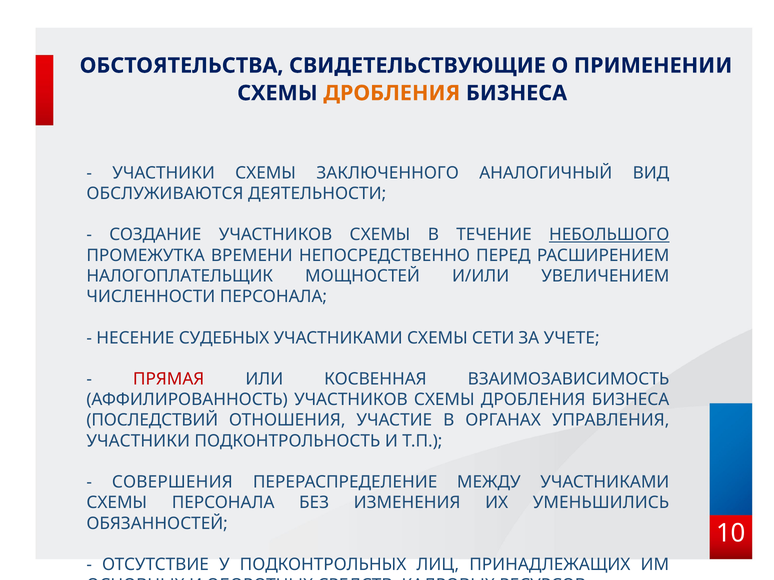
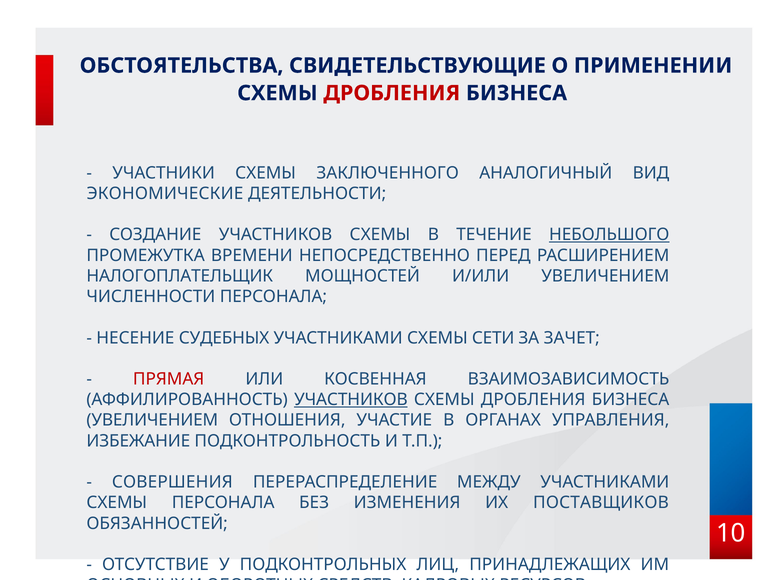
ДРОБЛЕНИЯ at (392, 93) colour: orange -> red
ОБСЛУЖИВАЮТСЯ: ОБСЛУЖИВАЮТСЯ -> ЭКОНОМИЧЕСКИЕ
УЧЕТЕ: УЧЕТЕ -> ЗАЧЕТ
УЧАСТНИКОВ at (351, 400) underline: none -> present
ПОСЛЕДСТВИЙ at (152, 421): ПОСЛЕДСТВИЙ -> УВЕЛИЧЕНИЕМ
УЧАСТНИКИ at (138, 441): УЧАСТНИКИ -> ИЗБЕЖАНИЕ
УМЕНЬШИЛИСЬ: УМЕНЬШИЛИСЬ -> ПОСТАВЩИКОВ
